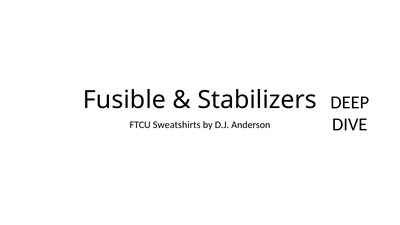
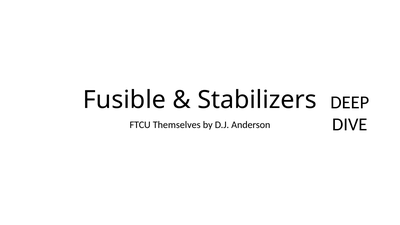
Sweatshirts: Sweatshirts -> Themselves
